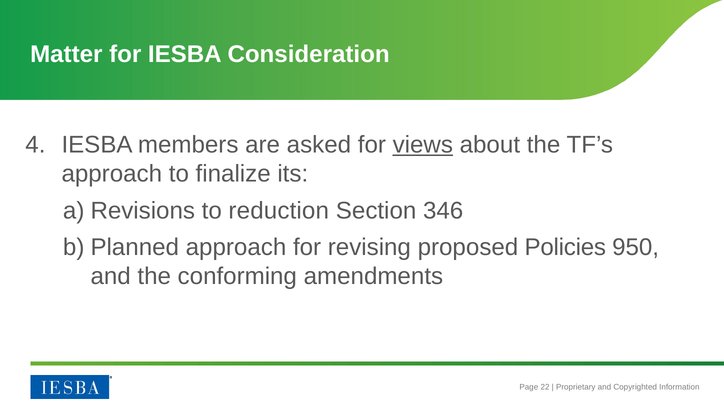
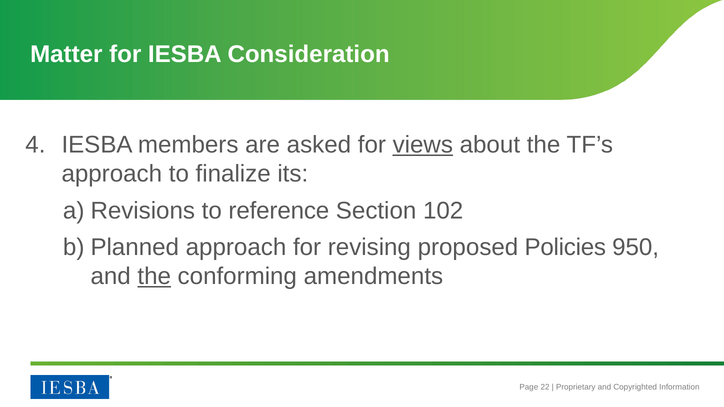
reduction: reduction -> reference
346: 346 -> 102
the at (154, 276) underline: none -> present
